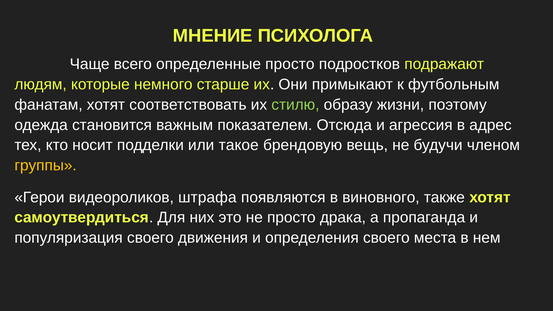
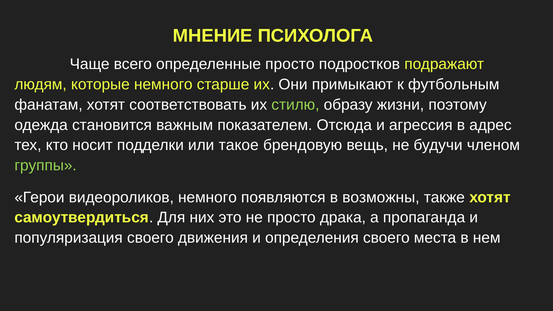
группы colour: yellow -> light green
видеороликов штрафа: штрафа -> немного
виновного: виновного -> возможны
